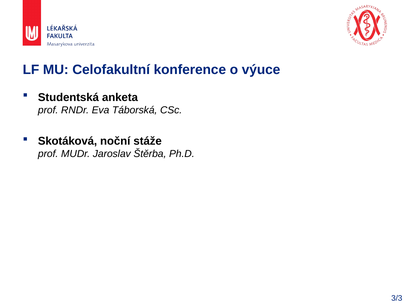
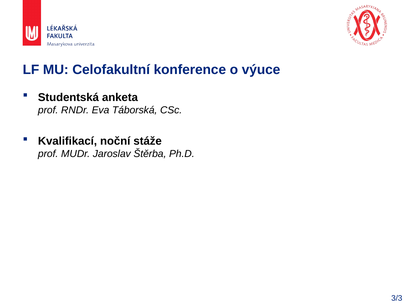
Skotáková: Skotáková -> Kvalifikací
